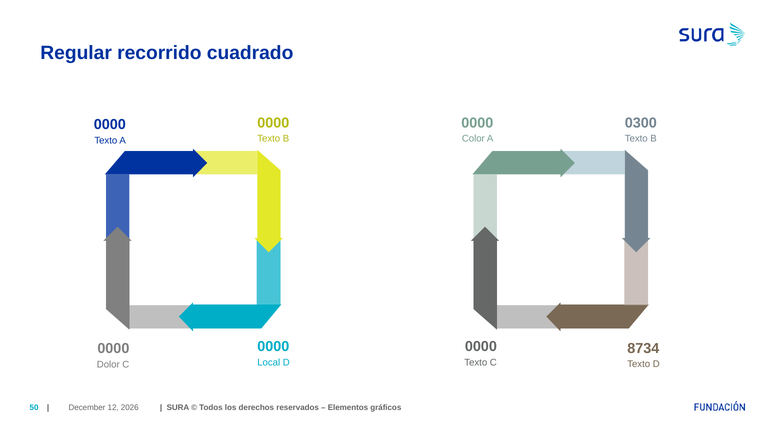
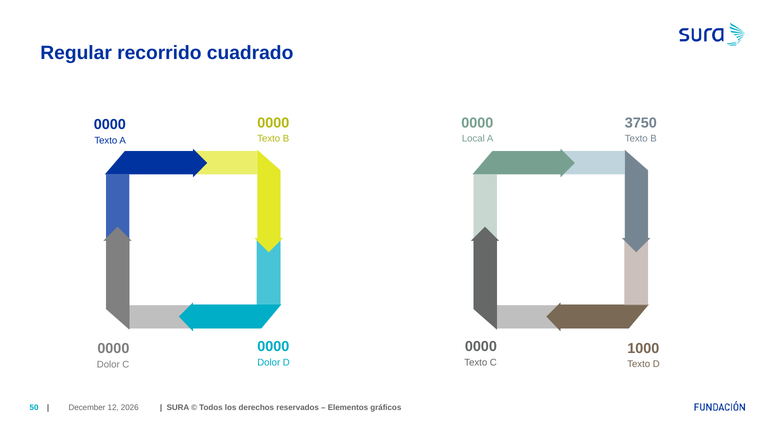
0300: 0300 -> 3750
Color: Color -> Local
8734: 8734 -> 1000
Local at (269, 362): Local -> Dolor
